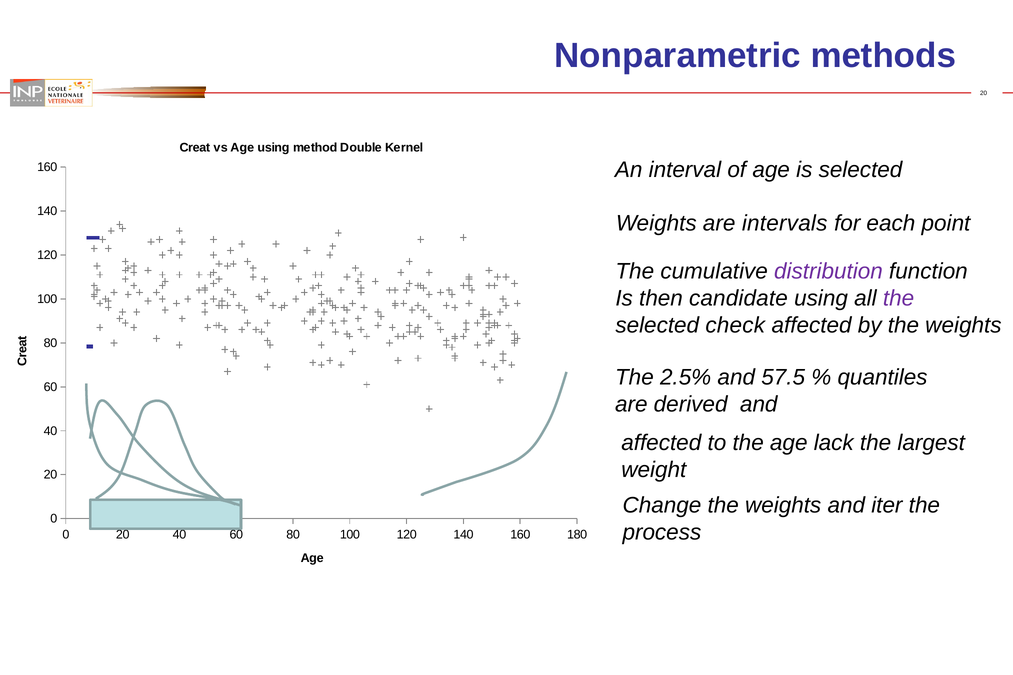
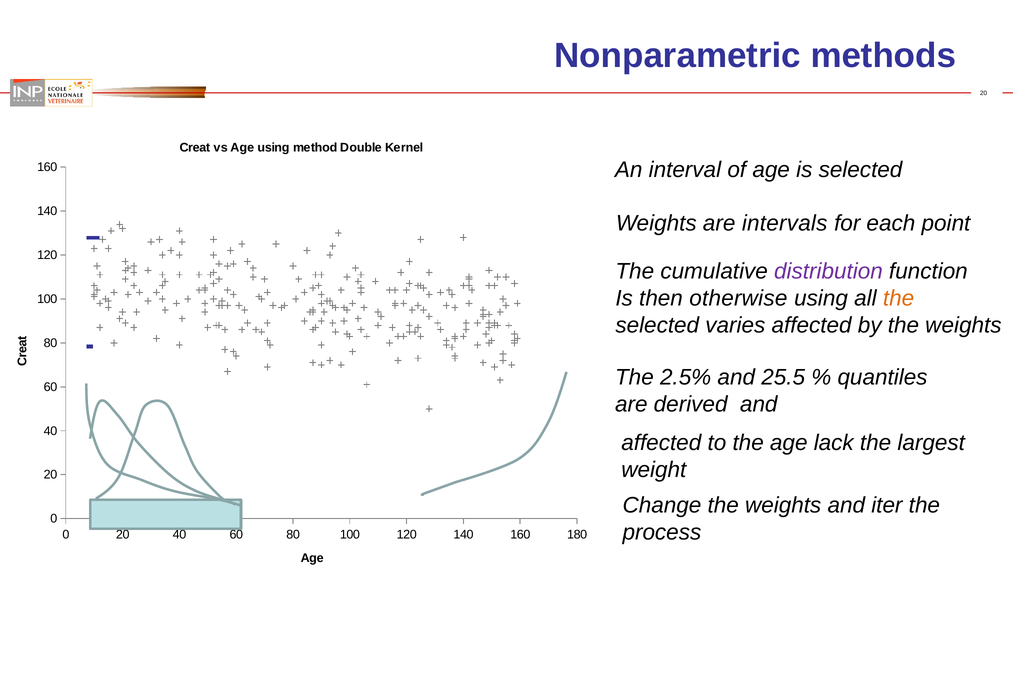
candidate: candidate -> otherwise
the at (899, 298) colour: purple -> orange
check: check -> varies
57.5: 57.5 -> 25.5
